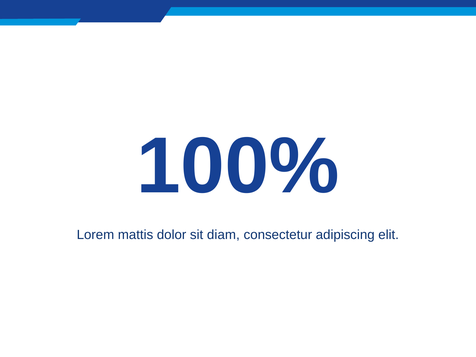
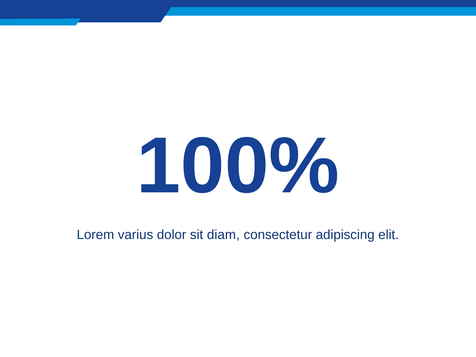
mattis: mattis -> varius
